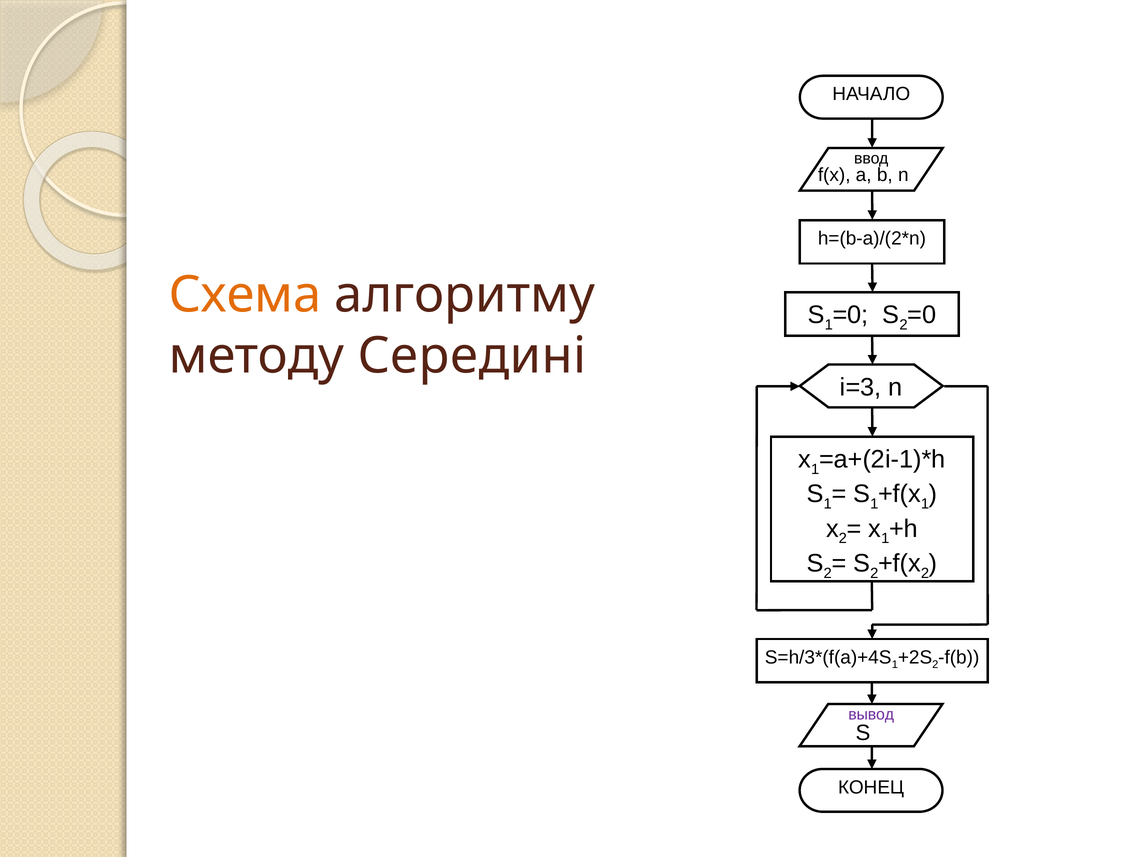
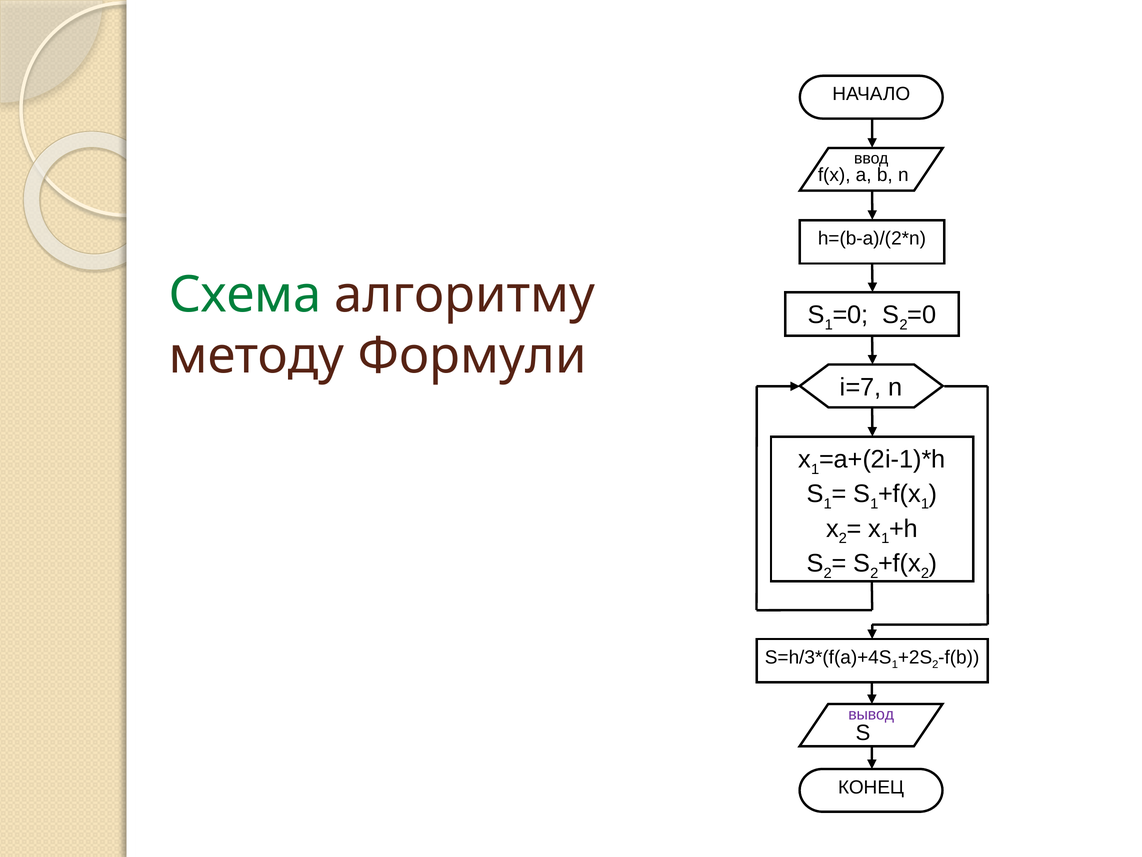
Схема colour: orange -> green
Середині: Середині -> Формули
i=3: i=3 -> i=7
